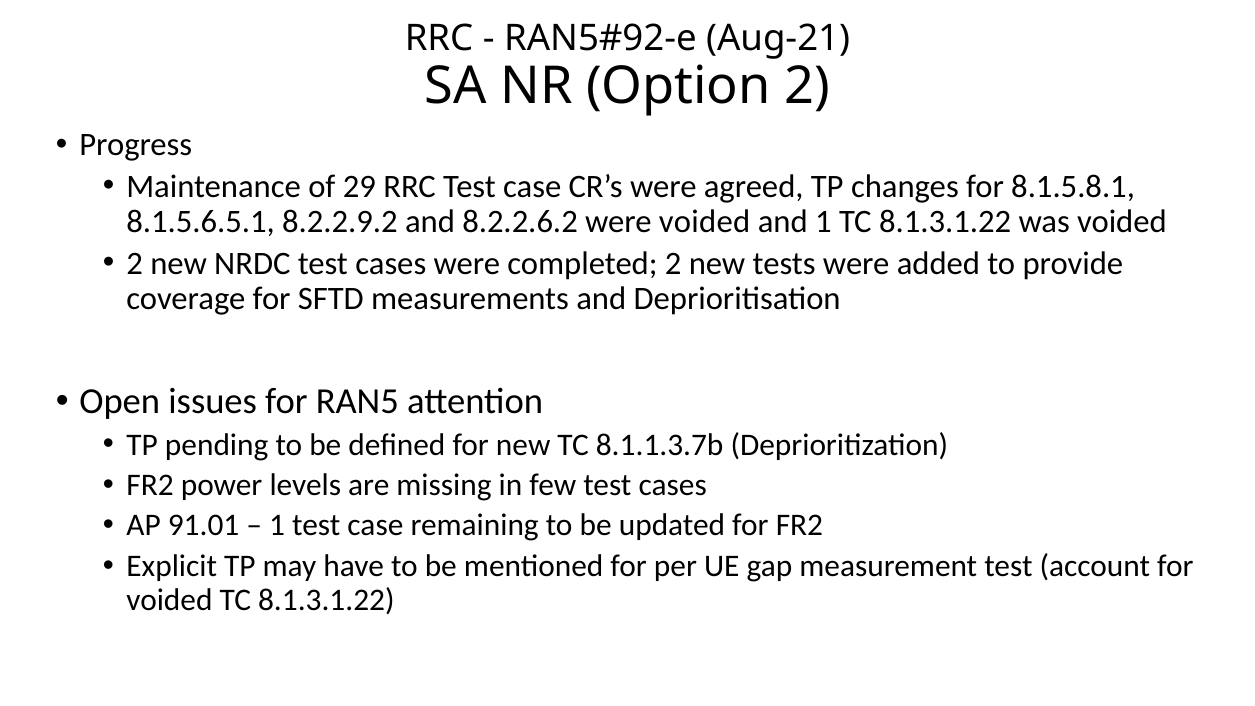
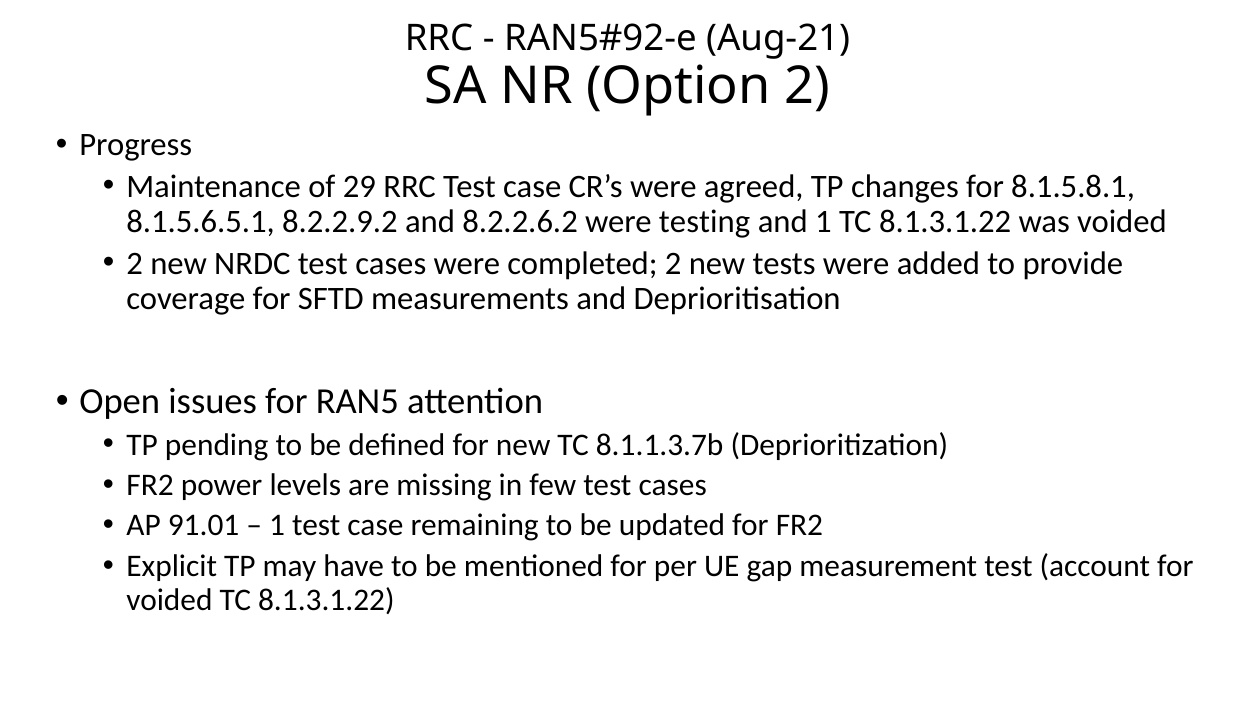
were voided: voided -> testing
